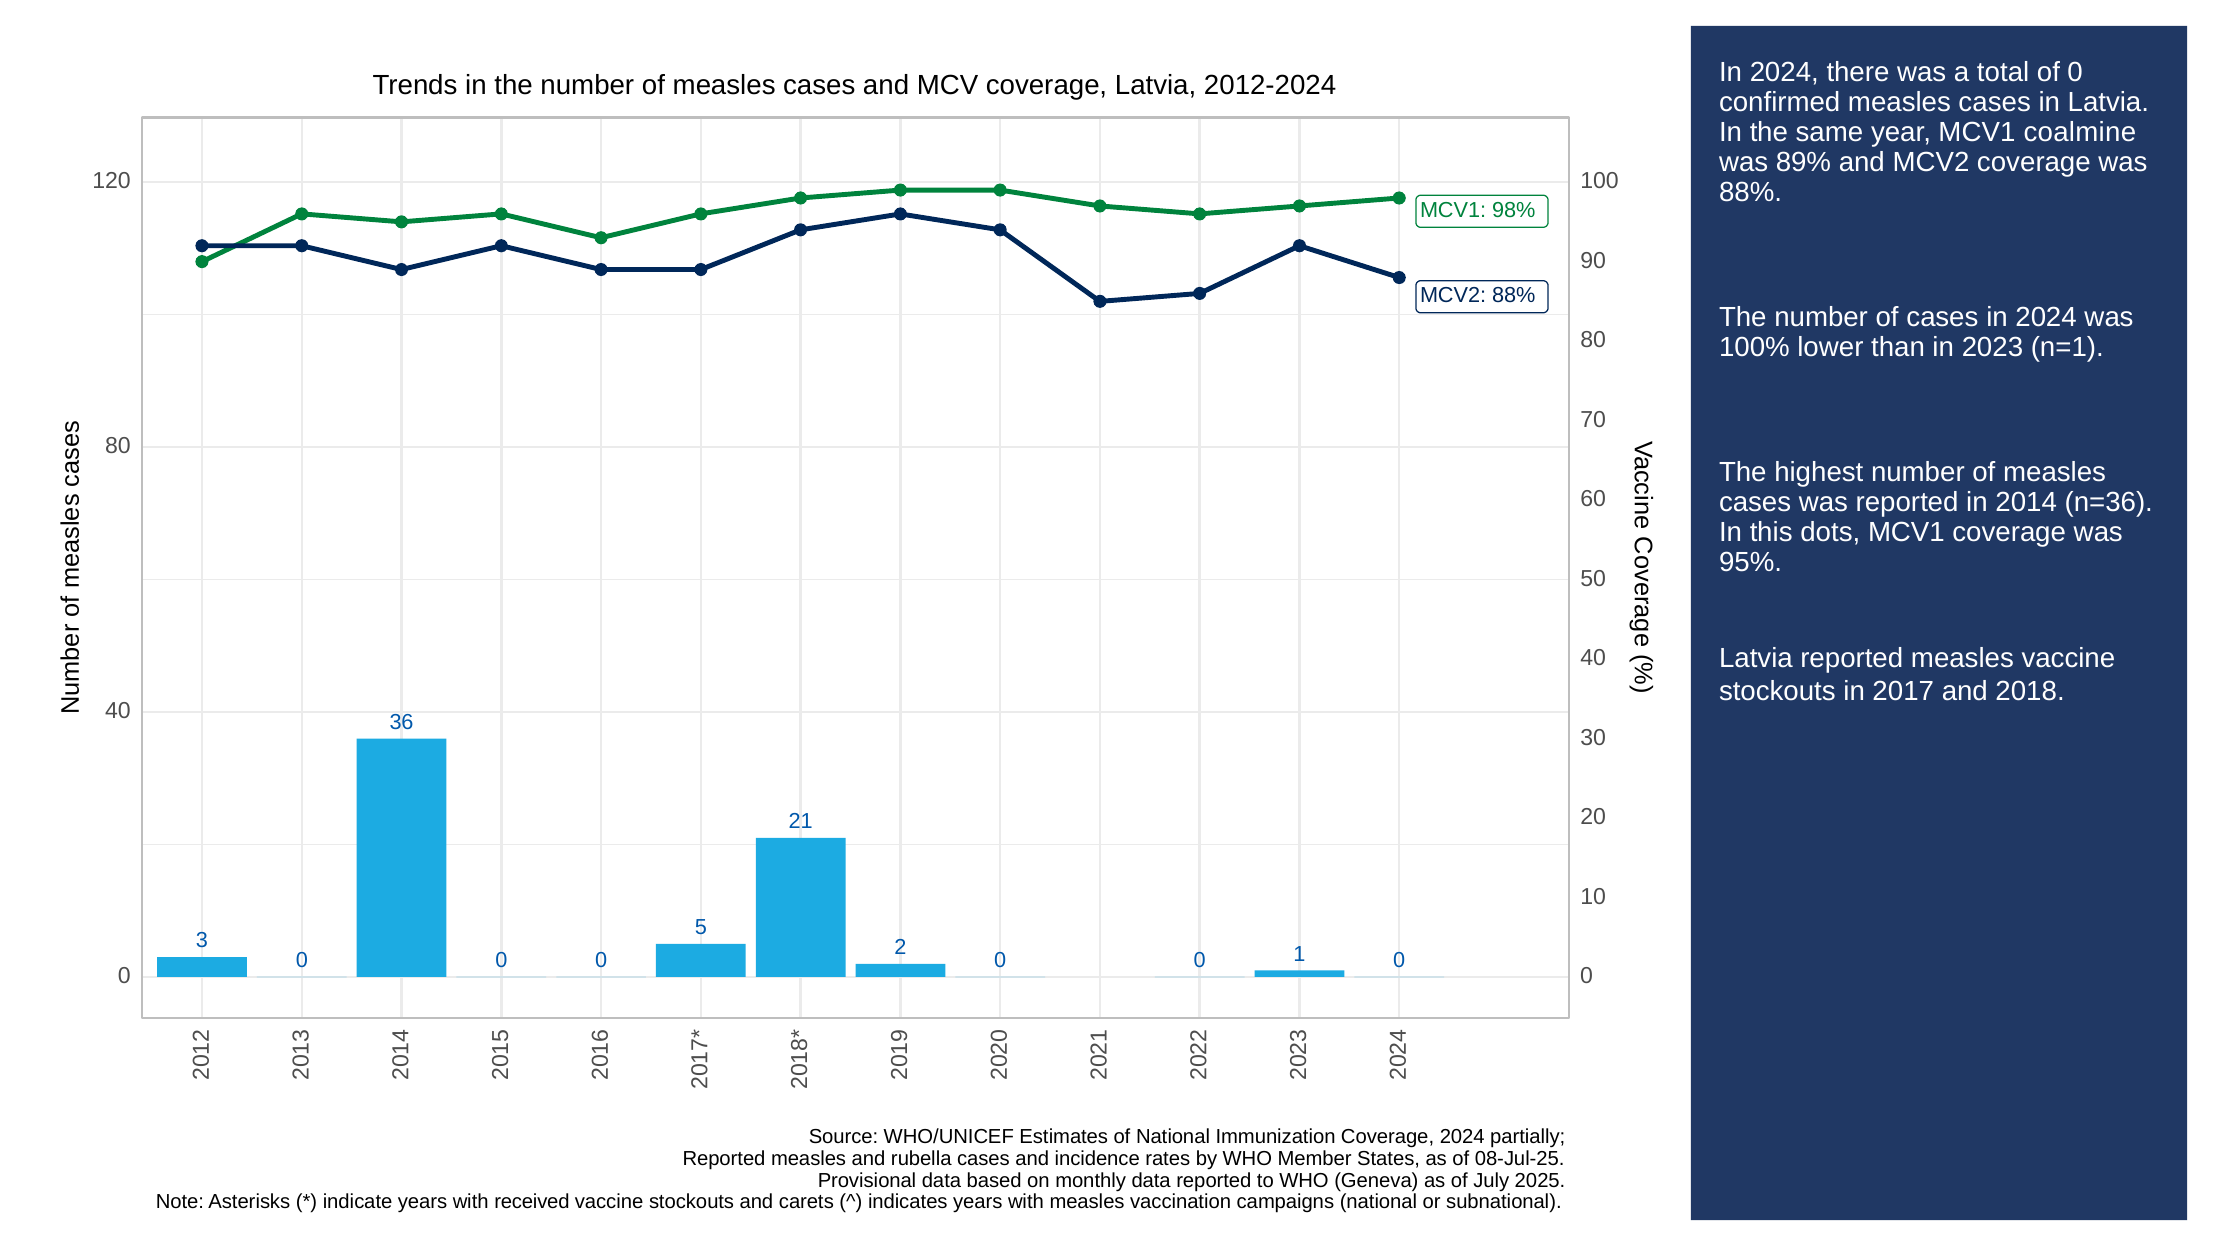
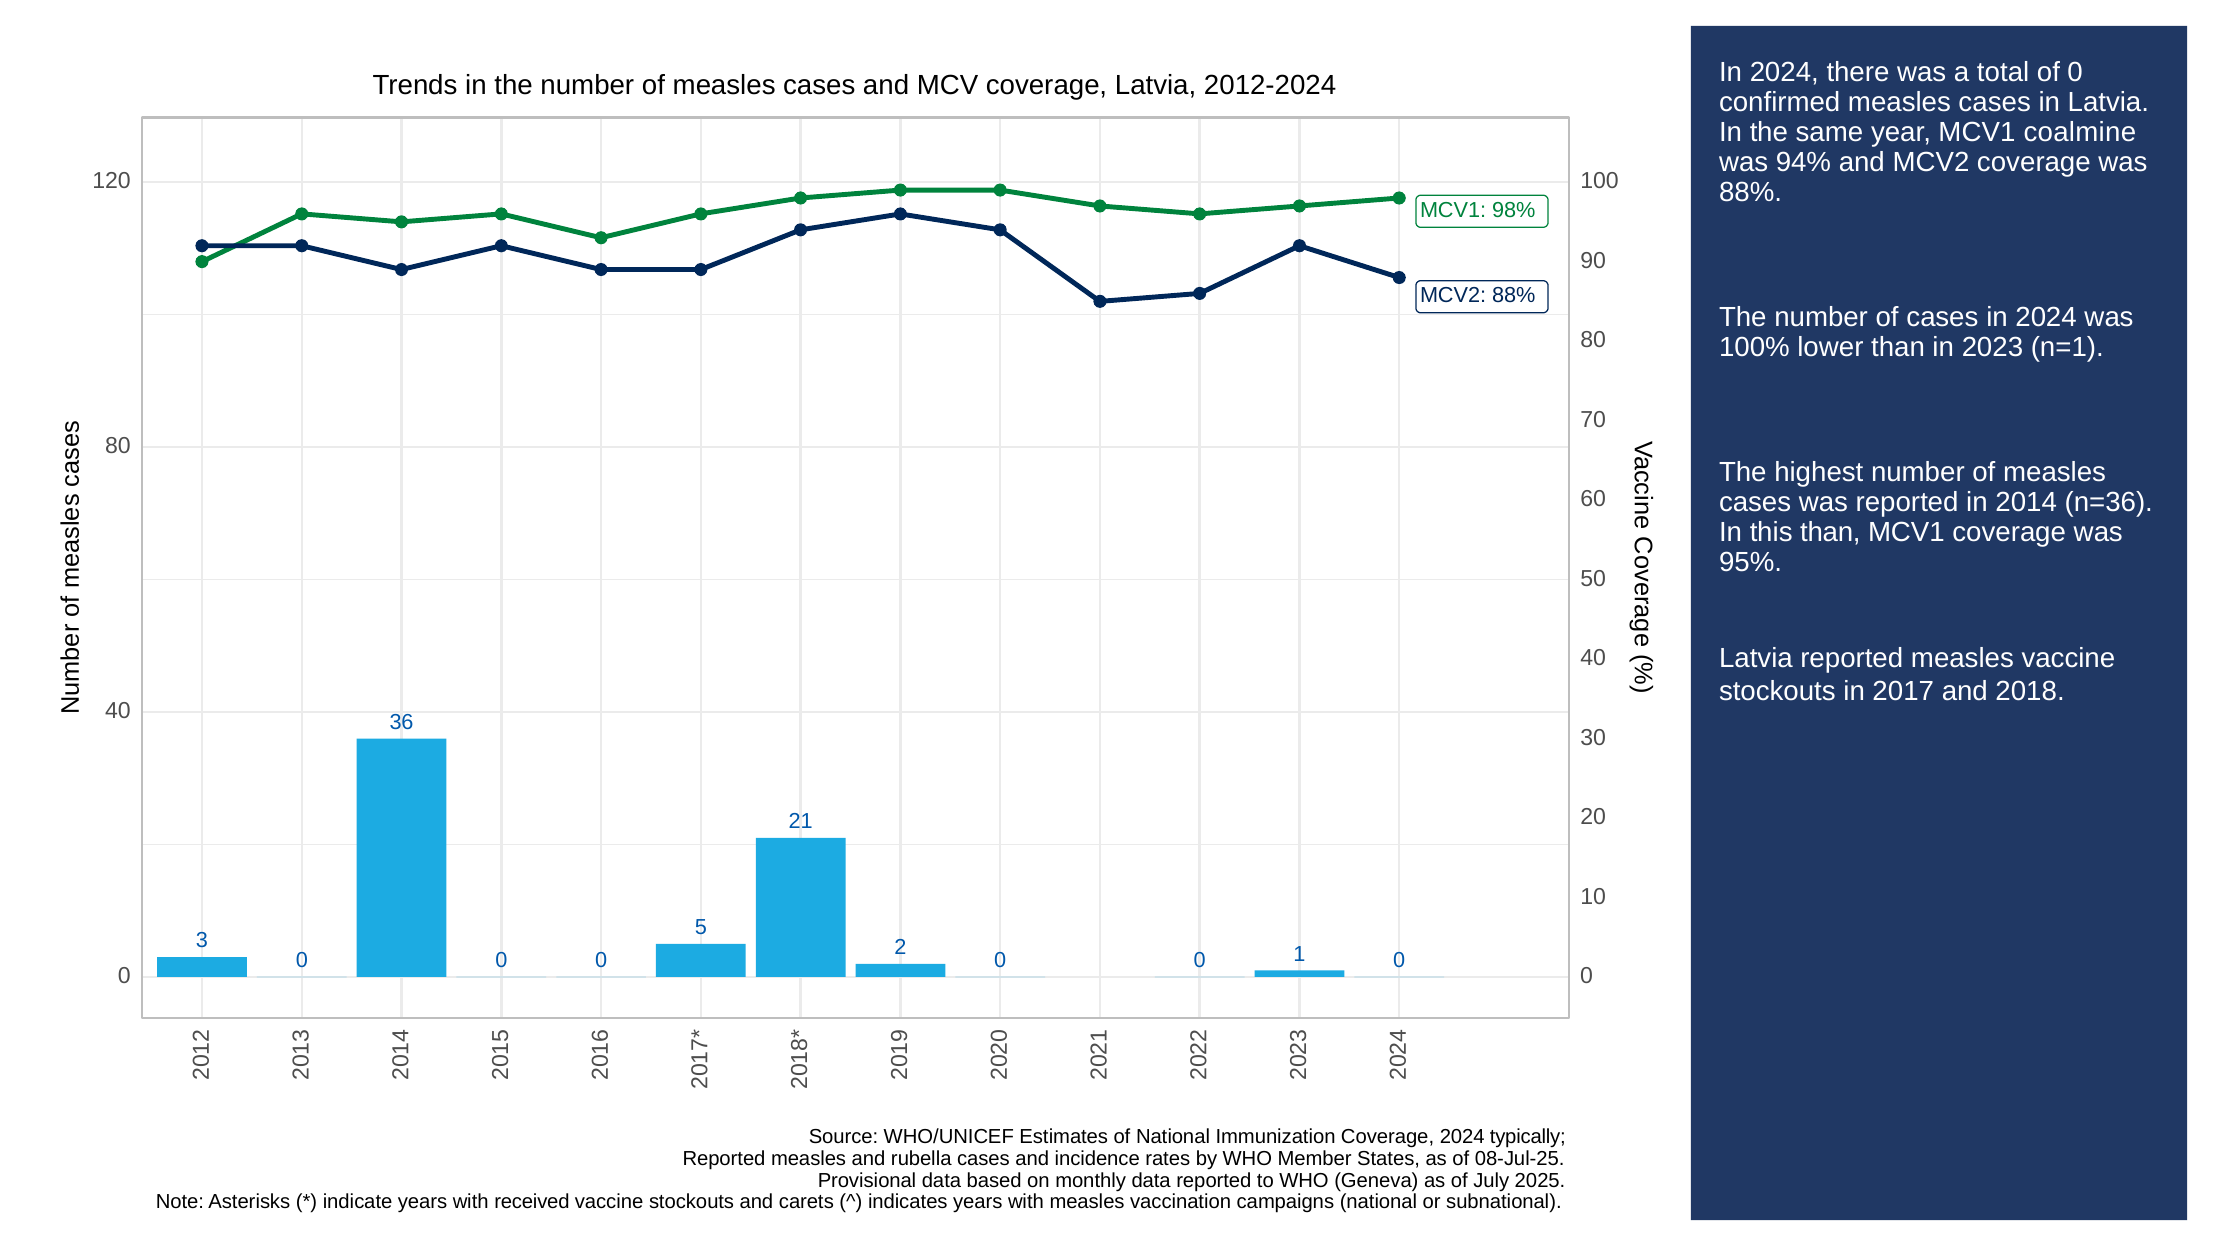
89%: 89% -> 94%
this dots: dots -> than
partially: partially -> typically
